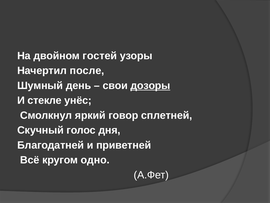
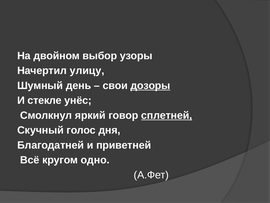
гостей: гостей -> выбор
после: после -> улицу
сплетней underline: none -> present
